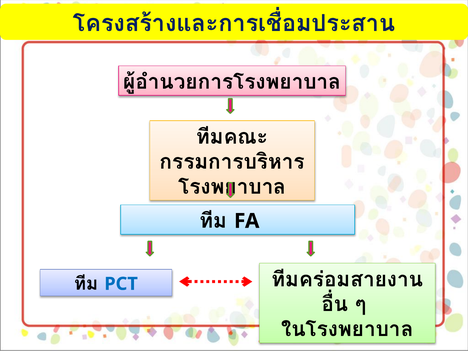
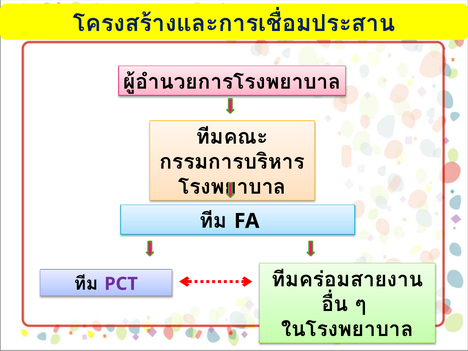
PCT colour: blue -> purple
